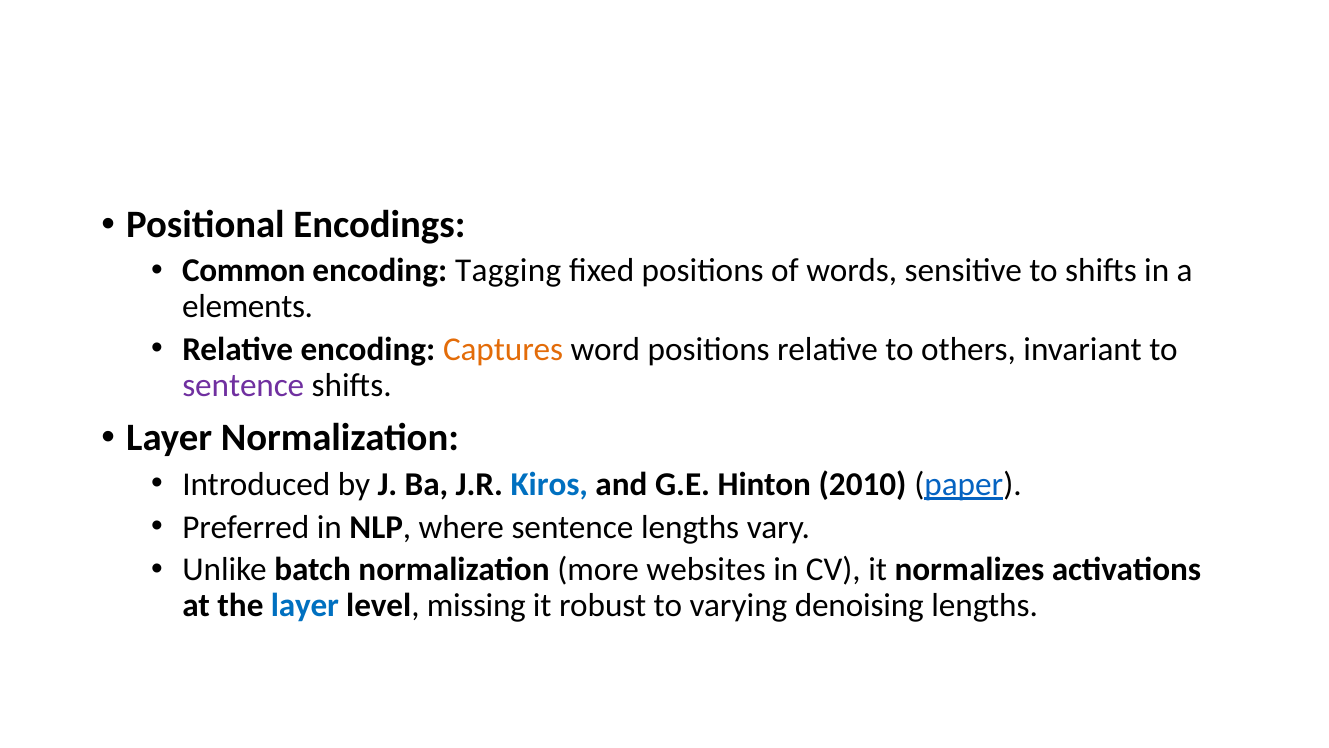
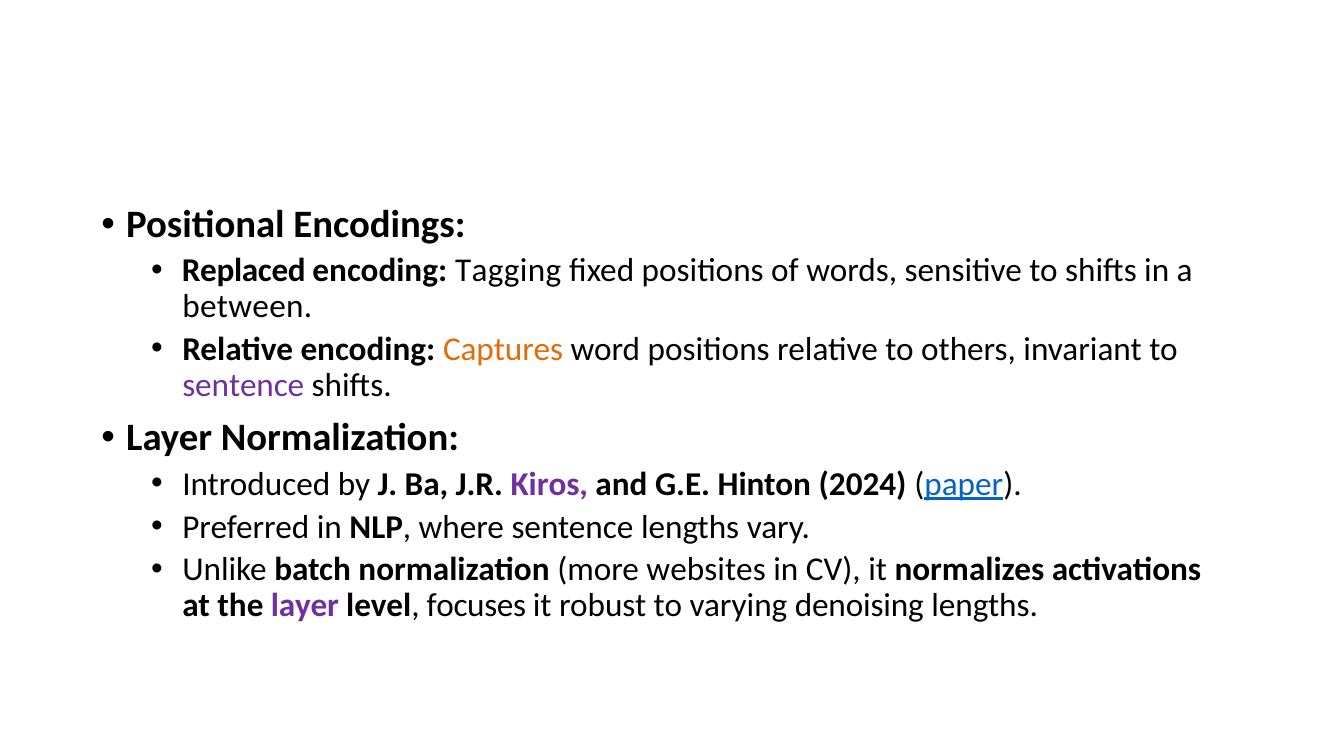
Common: Common -> Replaced
elements: elements -> between
Kiros colour: blue -> purple
2010: 2010 -> 2024
layer at (305, 605) colour: blue -> purple
missing: missing -> focuses
